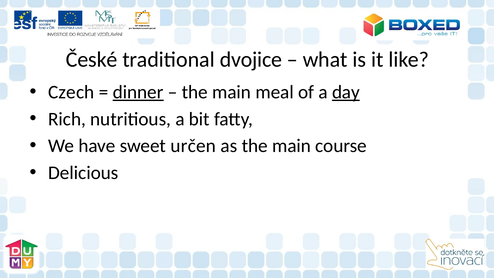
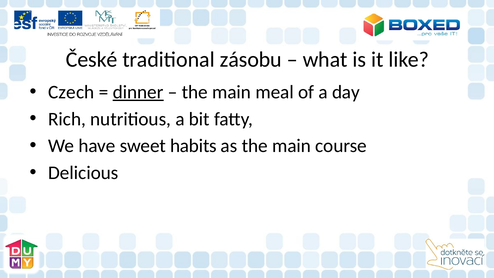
dvojice: dvojice -> zásobu
day underline: present -> none
určen: určen -> habits
